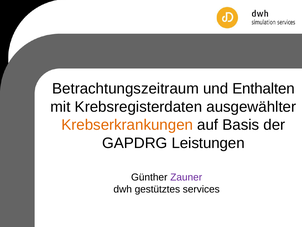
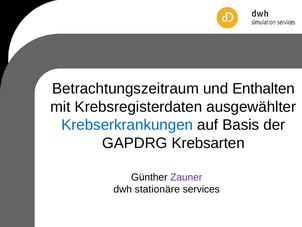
Krebserkrankungen colour: orange -> blue
Leistungen: Leistungen -> Krebsarten
gestütztes: gestütztes -> stationäre
